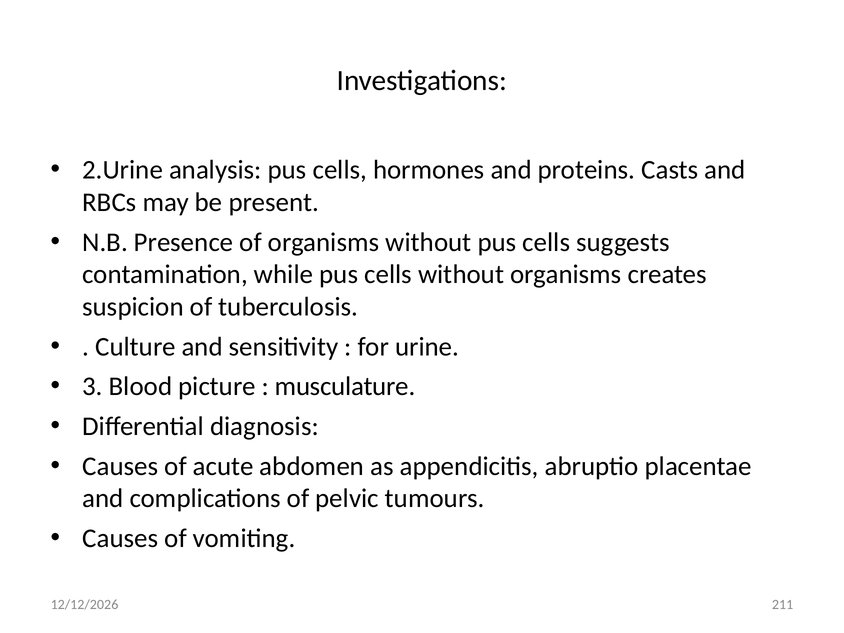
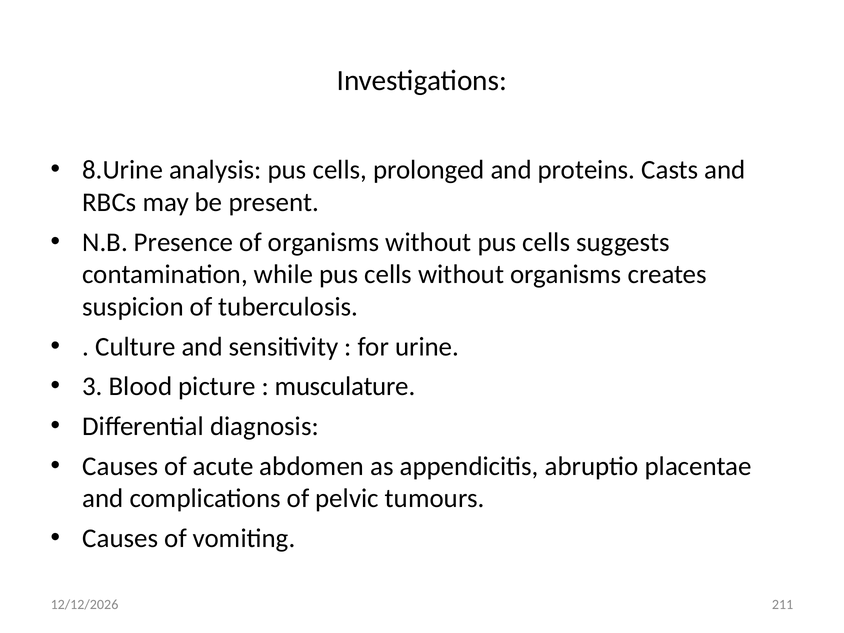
2.Urine: 2.Urine -> 8.Urine
hormones: hormones -> prolonged
